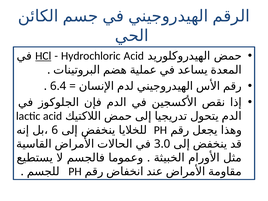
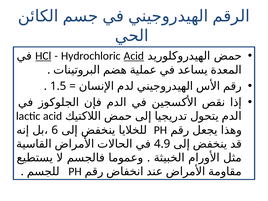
Acid at (134, 56) underline: none -> present
6.4: 6.4 -> 1.5
3.0: 3.0 -> 4.9
